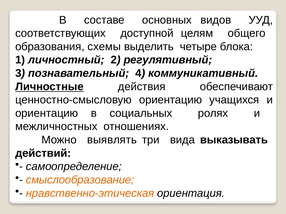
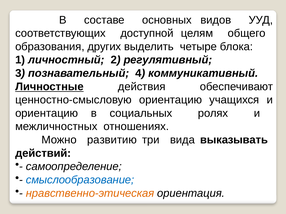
схемы: схемы -> других
выявлять: выявлять -> развитию
смыслообразование colour: orange -> blue
